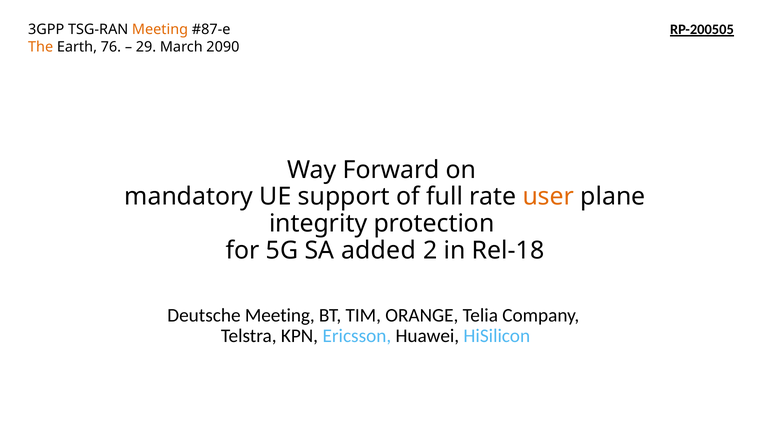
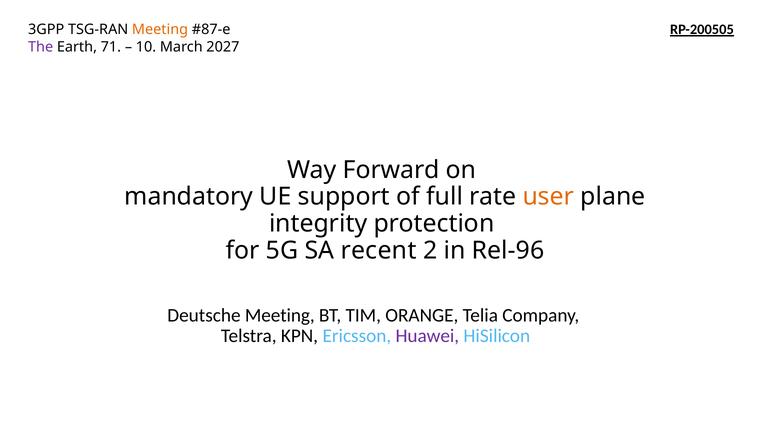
The colour: orange -> purple
76: 76 -> 71
29: 29 -> 10
2090: 2090 -> 2027
added: added -> recent
Rel-18: Rel-18 -> Rel-96
Huawei colour: black -> purple
